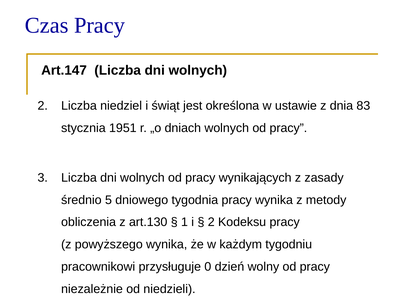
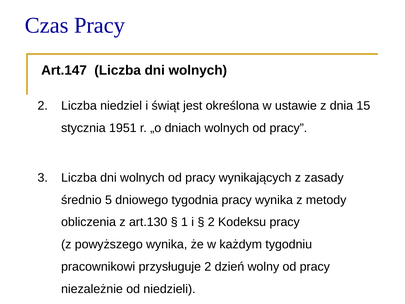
83: 83 -> 15
przysługuje 0: 0 -> 2
